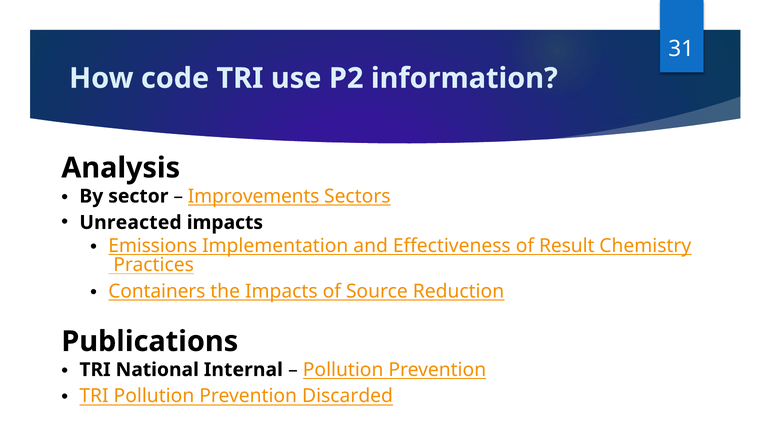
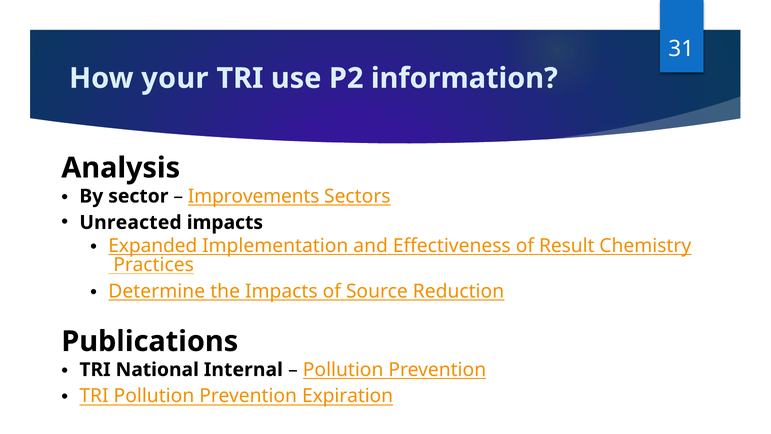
code: code -> your
Emissions: Emissions -> Expanded
Containers: Containers -> Determine
Discarded: Discarded -> Expiration
